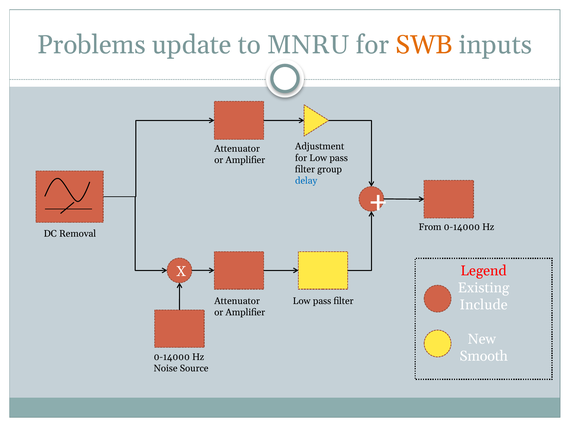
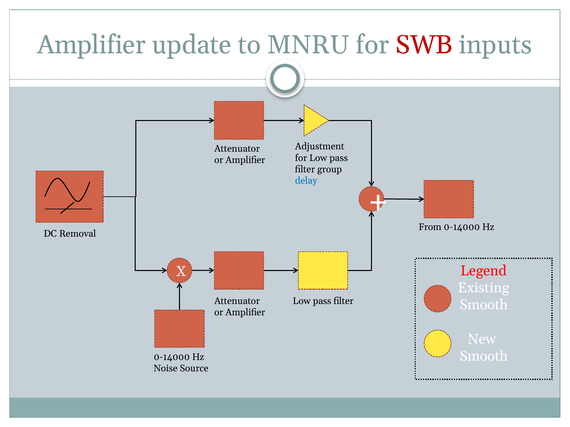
Problems at (91, 45): Problems -> Amplifier
SWB colour: orange -> red
Include at (484, 305): Include -> Smooth
